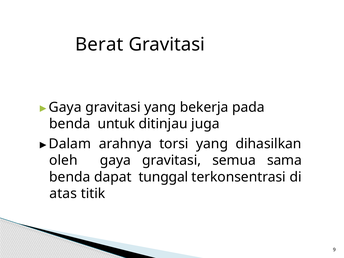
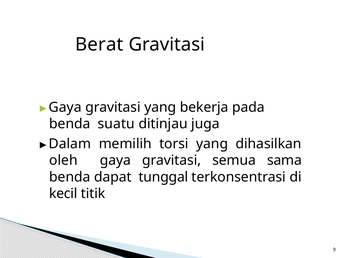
untuk: untuk -> suatu
arahnya: arahnya -> memilih
atas: atas -> kecil
